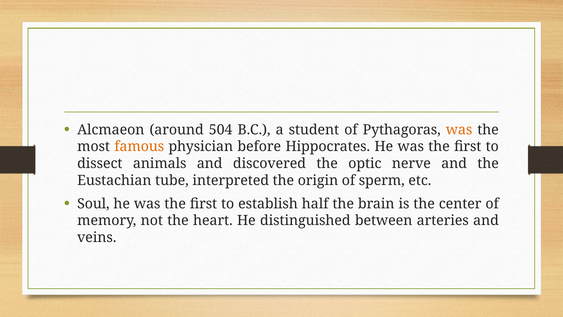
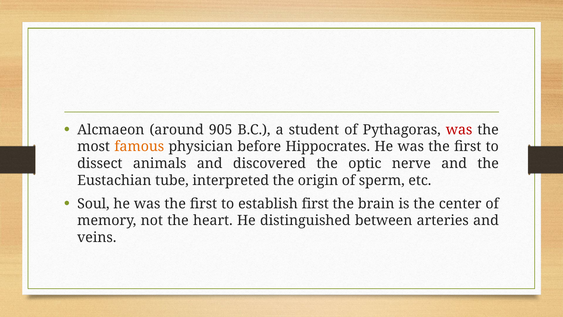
504: 504 -> 905
was at (459, 130) colour: orange -> red
establish half: half -> first
